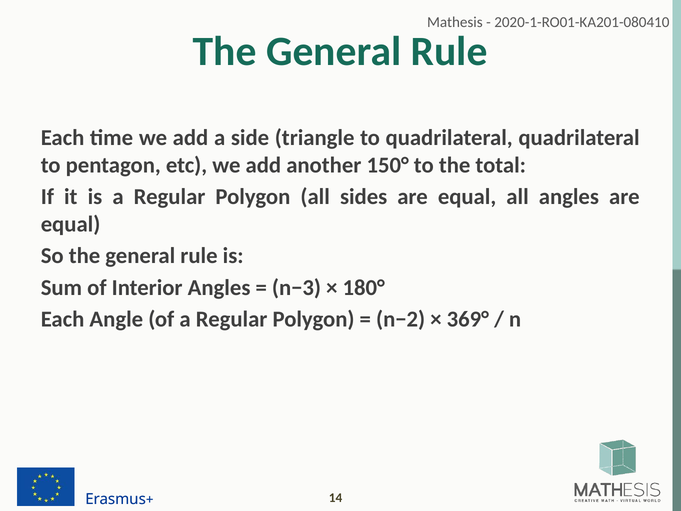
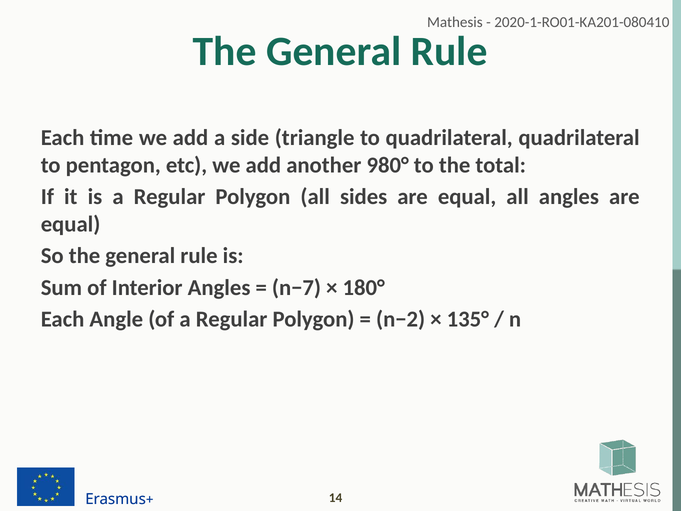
150°: 150° -> 980°
n−3: n−3 -> n−7
369°: 369° -> 135°
